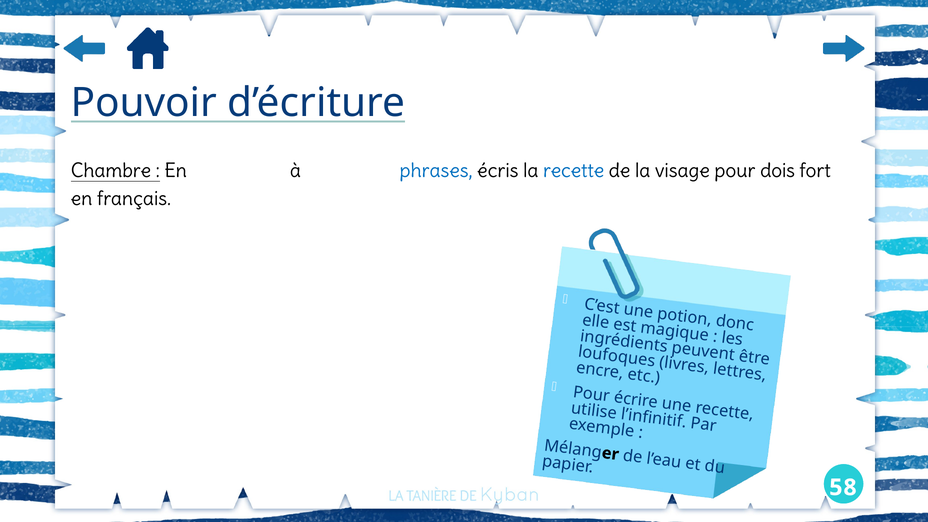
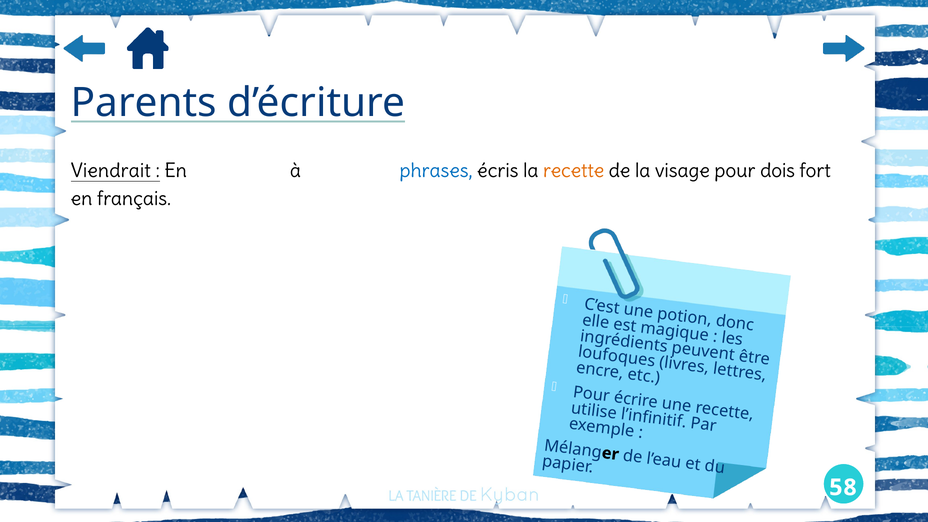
Pouvoir: Pouvoir -> Parents
Chambre: Chambre -> Viendrait
recette at (574, 171) colour: blue -> orange
